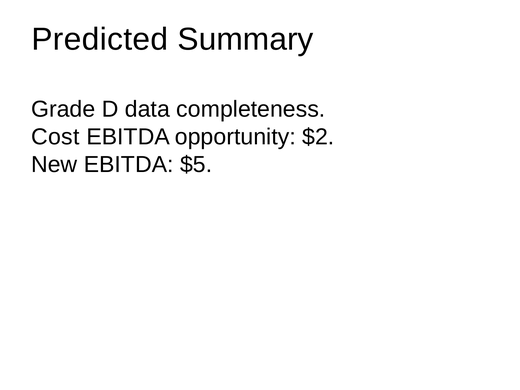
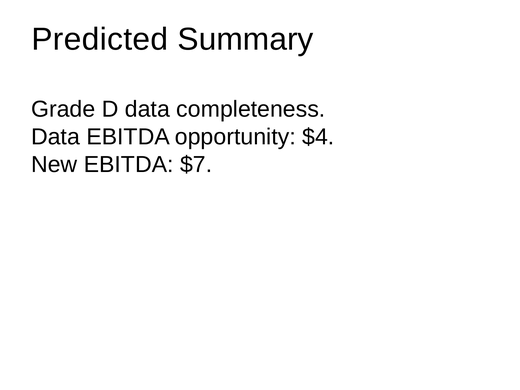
Cost at (55, 137): Cost -> Data
$2: $2 -> $4
$5: $5 -> $7
